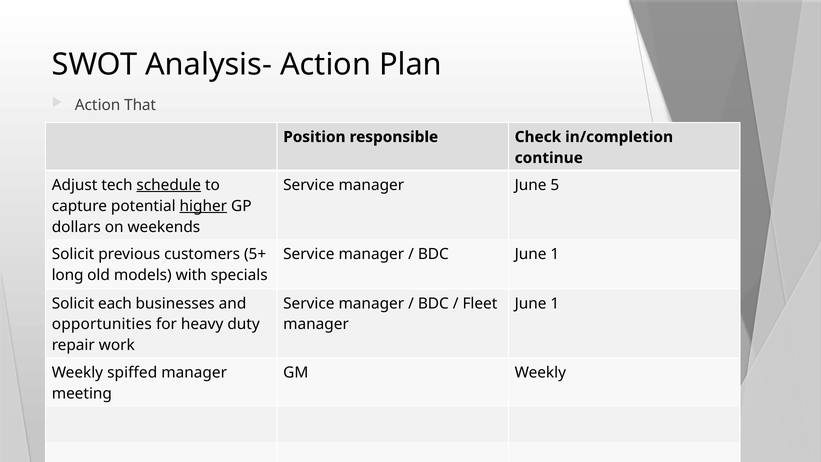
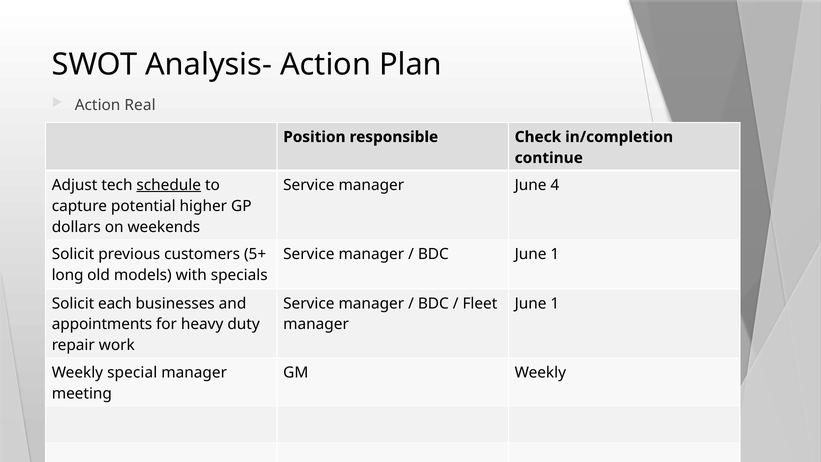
That: That -> Real
5: 5 -> 4
higher underline: present -> none
opportunities: opportunities -> appointments
spiffed: spiffed -> special
